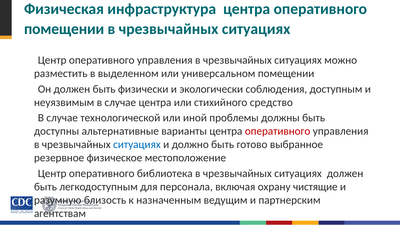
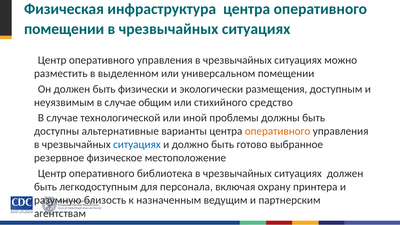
соблюдения: соблюдения -> размещения
случае центра: центра -> общим
оперативного at (278, 131) colour: red -> orange
чистящие: чистящие -> принтера
